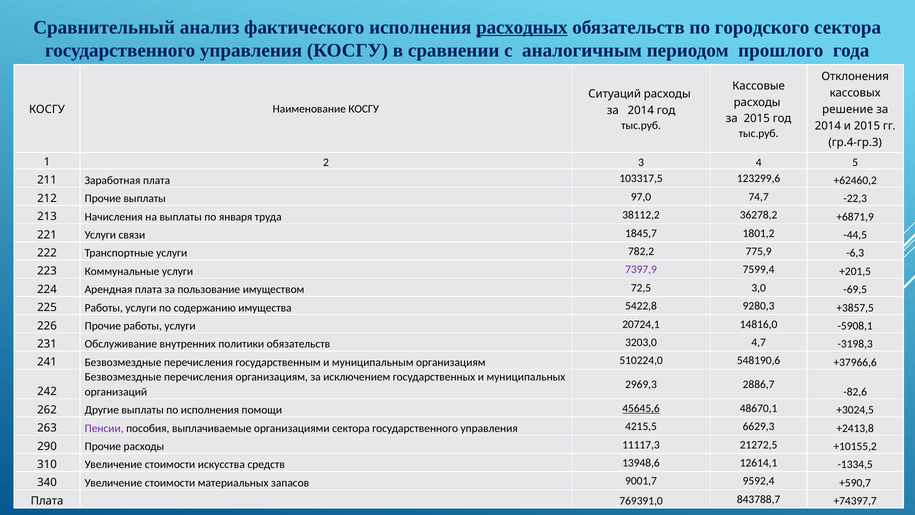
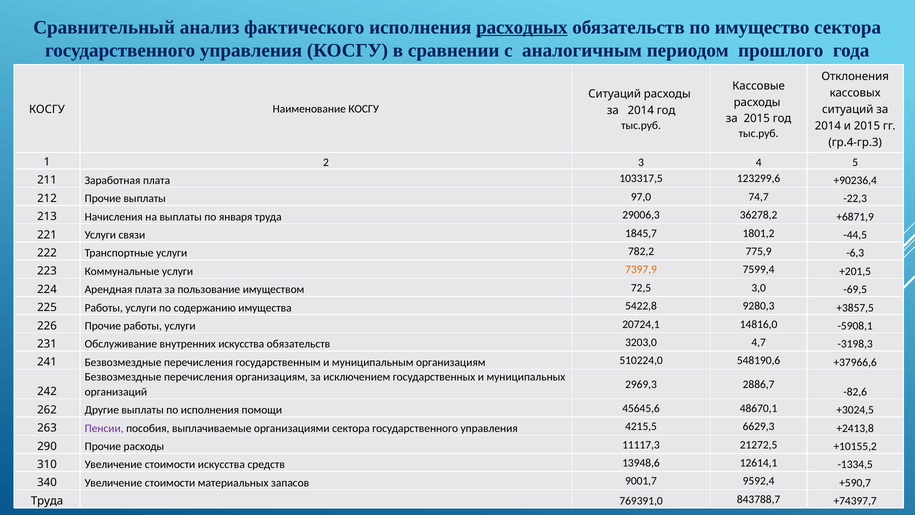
городского: городского -> имущество
решение at (848, 110): решение -> ситуаций
+62460,2: +62460,2 -> +90236,4
38112,2: 38112,2 -> 29006,3
7397,9 colour: purple -> orange
внутренних политики: политики -> искусства
45645,6 underline: present -> none
Плата at (47, 501): Плата -> Труда
